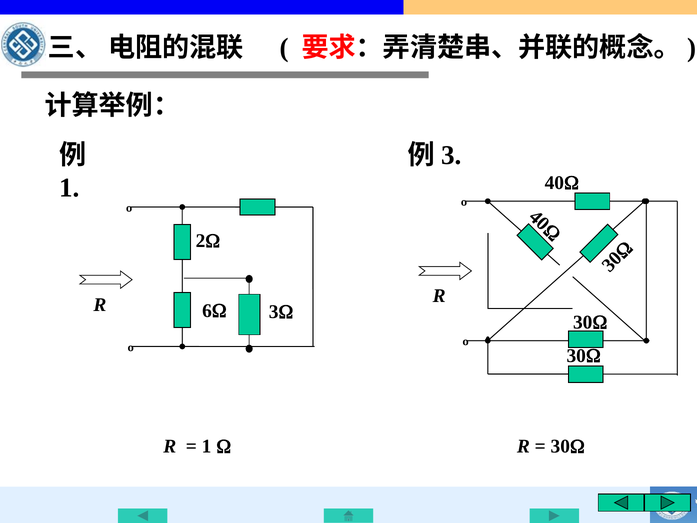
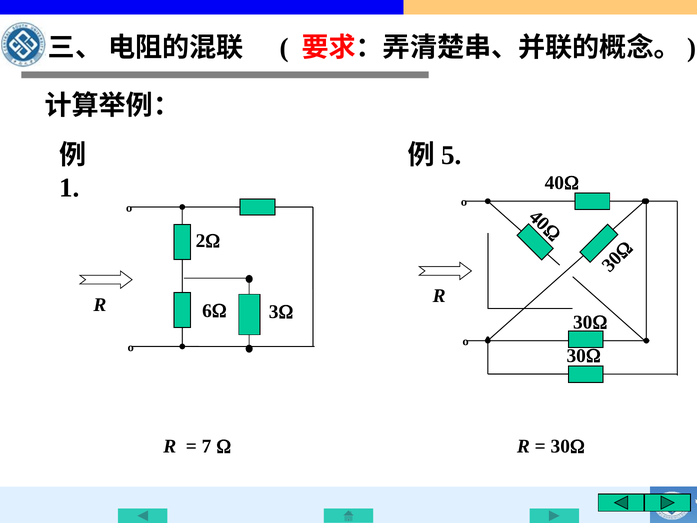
3 at (451, 155): 3 -> 5
1 at (207, 446): 1 -> 7
